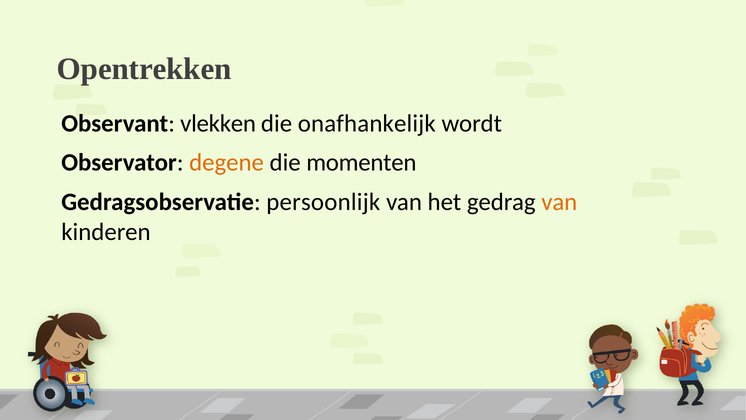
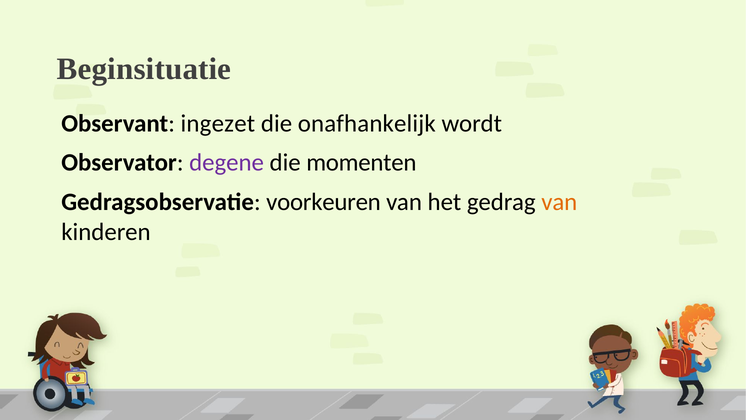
Opentrekken: Opentrekken -> Beginsituatie
vlekken: vlekken -> ingezet
degene colour: orange -> purple
persoonlijk: persoonlijk -> voorkeuren
